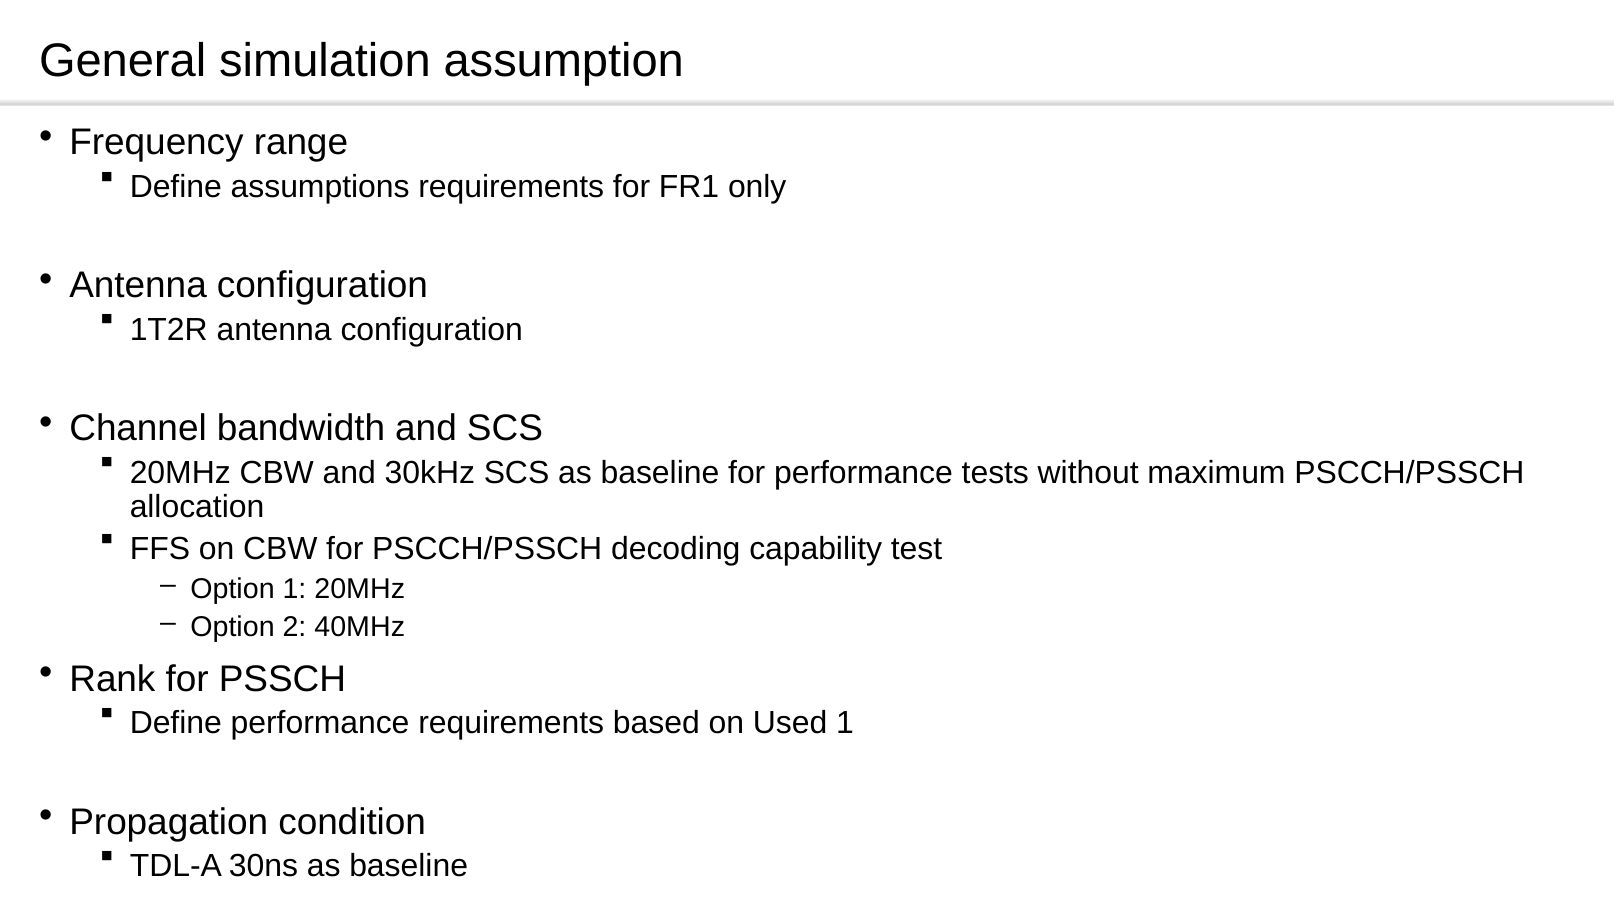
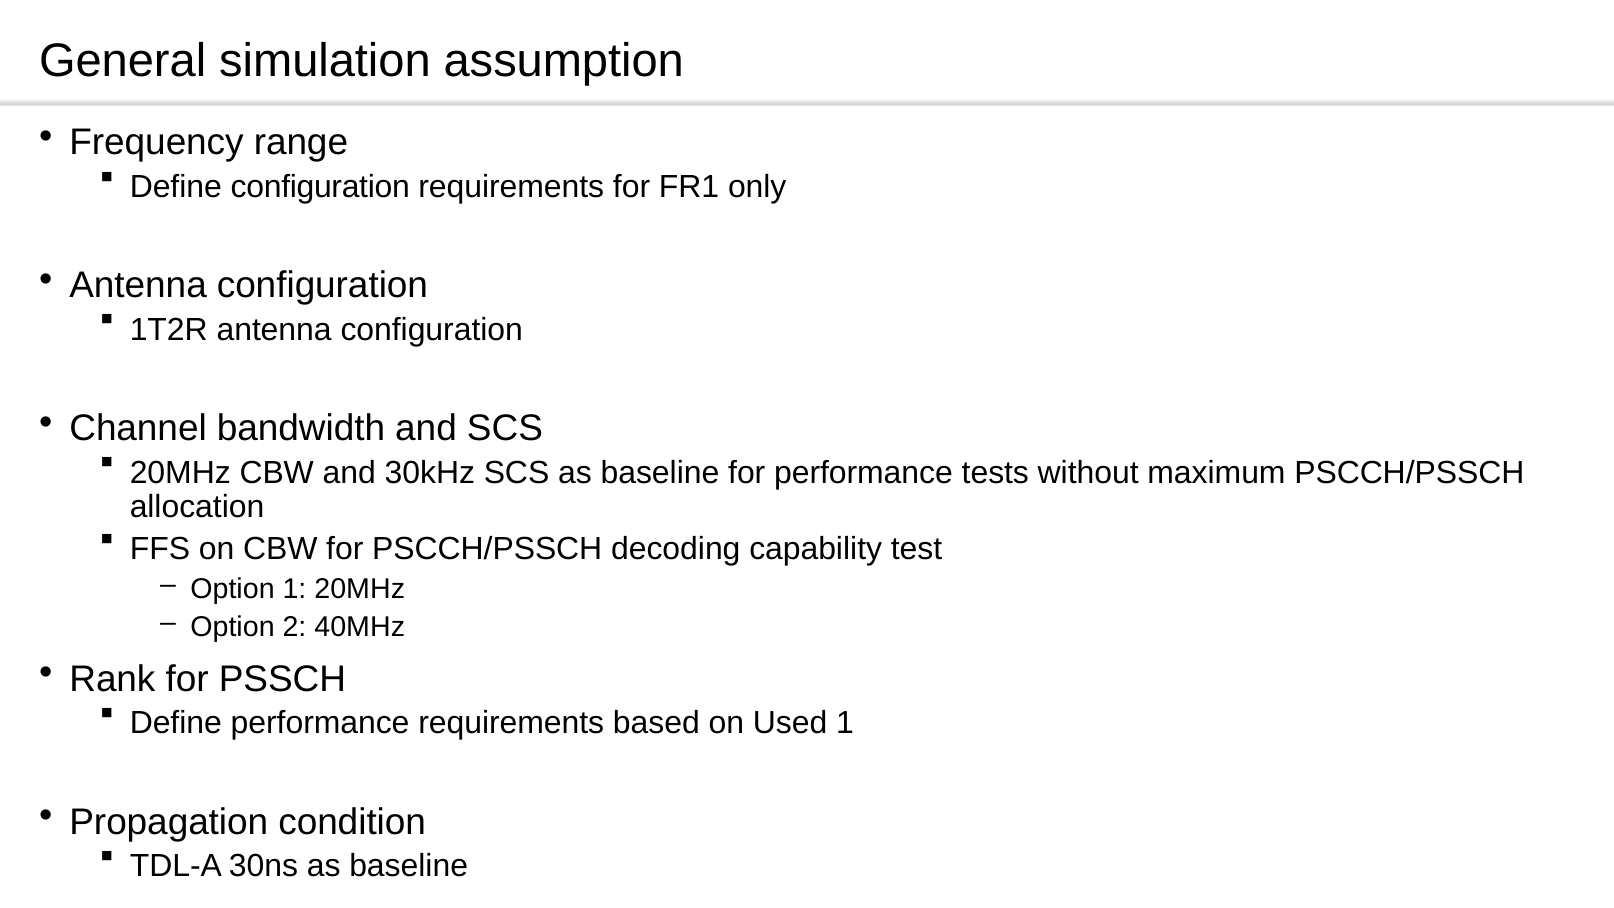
Define assumptions: assumptions -> configuration
